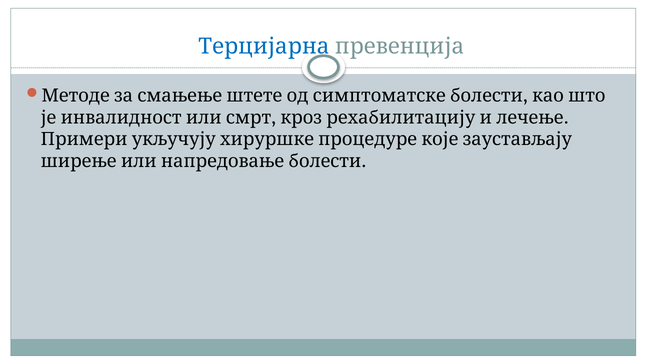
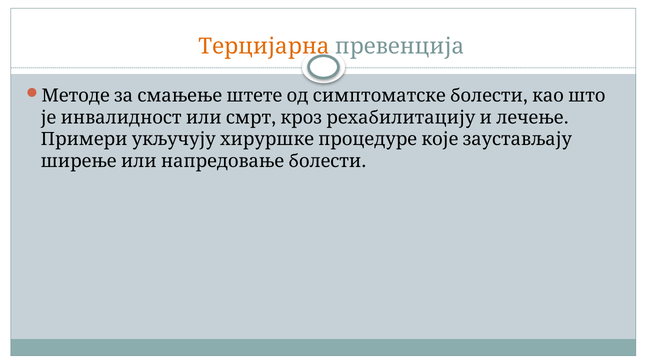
Терцијарна colour: blue -> orange
